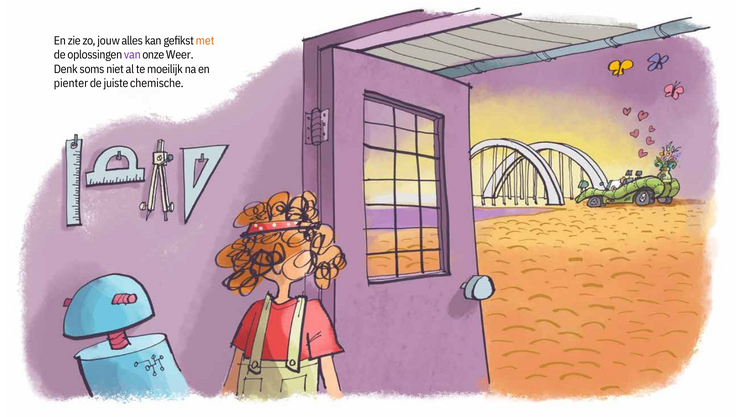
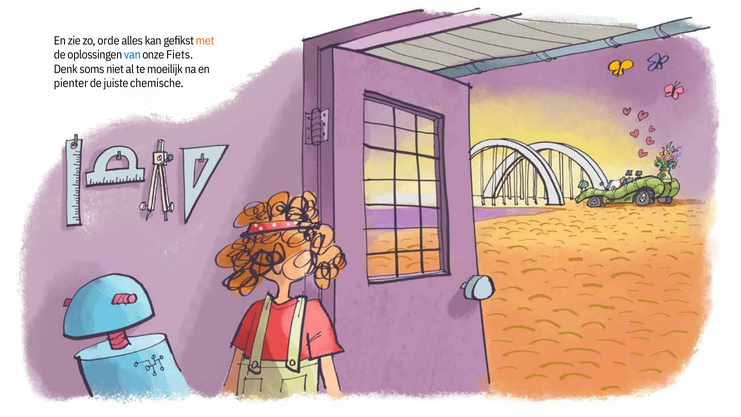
jouw: jouw -> orde
van colour: purple -> blue
Weer: Weer -> Fiets
